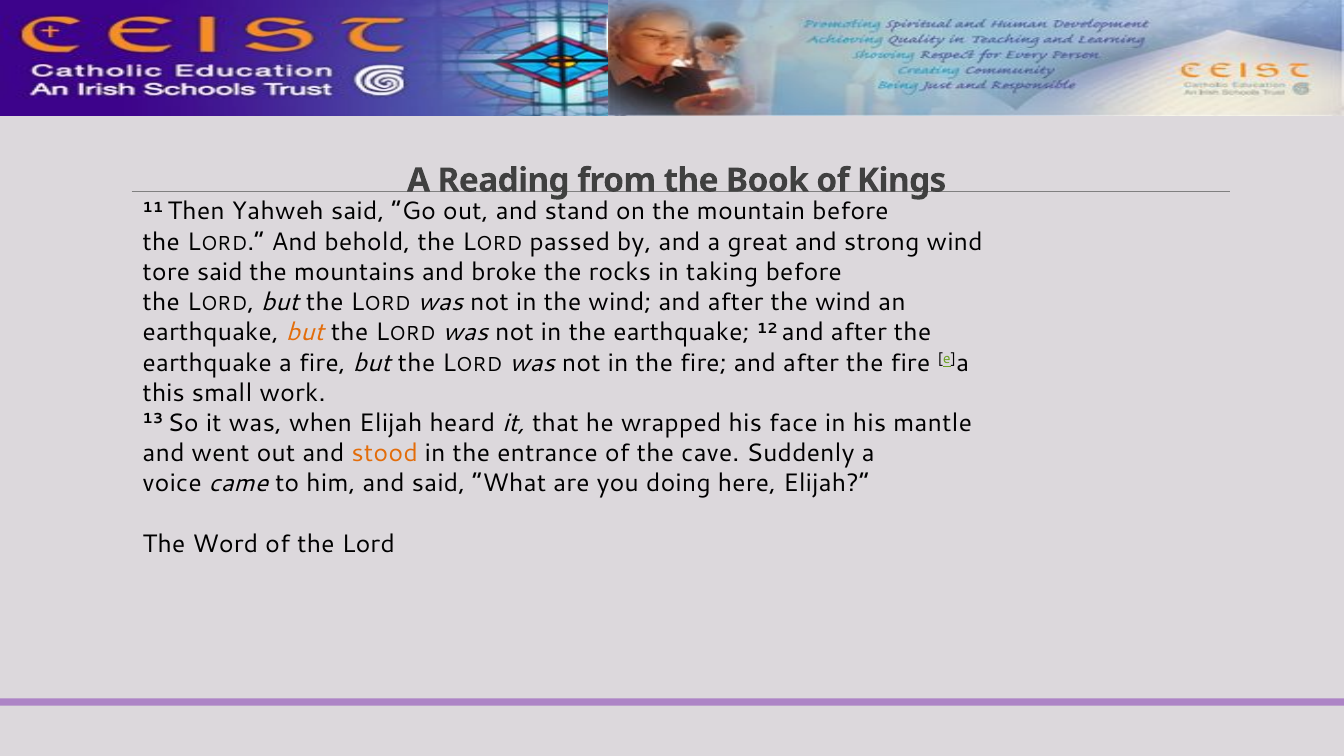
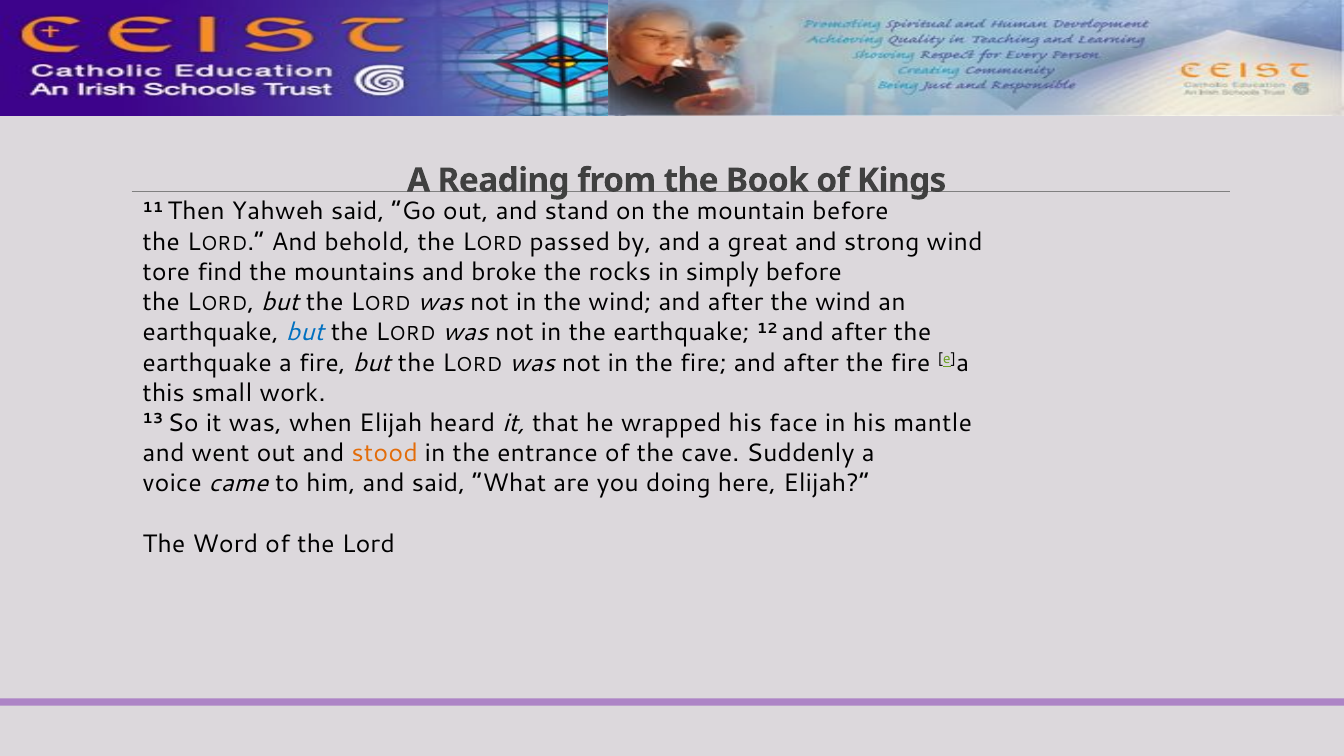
tore said: said -> find
taking: taking -> simply
but at (305, 332) colour: orange -> blue
